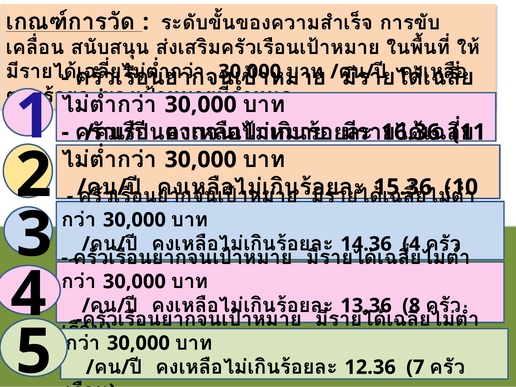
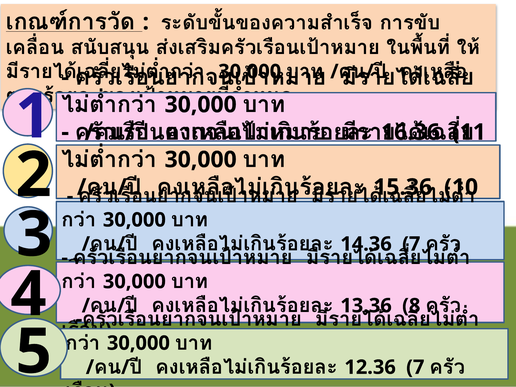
4 at (411, 244): 4 -> 7
